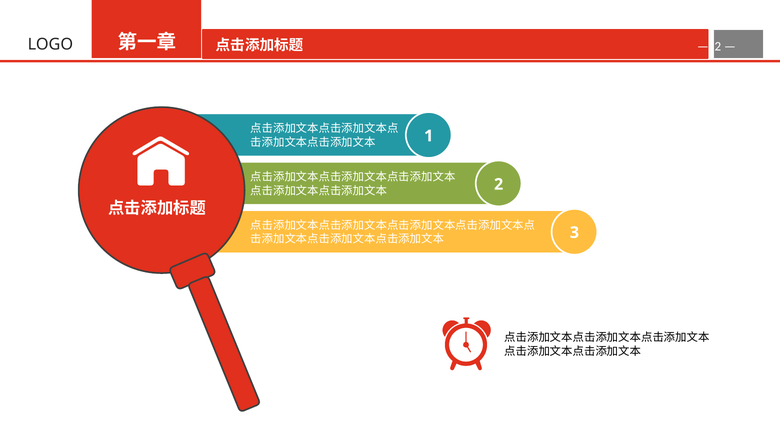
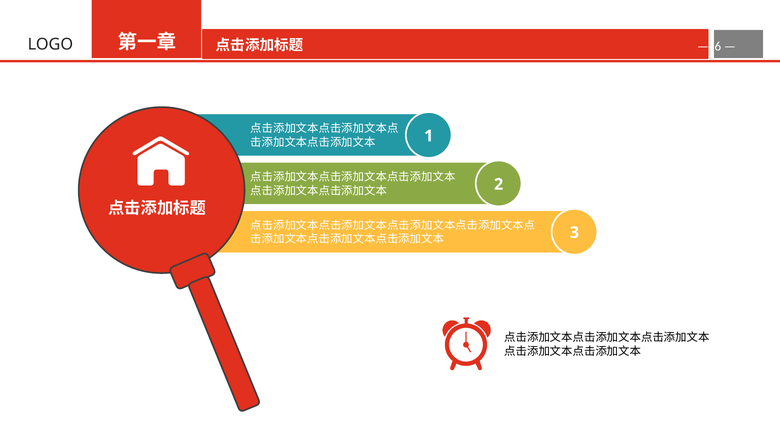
2 at (718, 47): 2 -> 6
